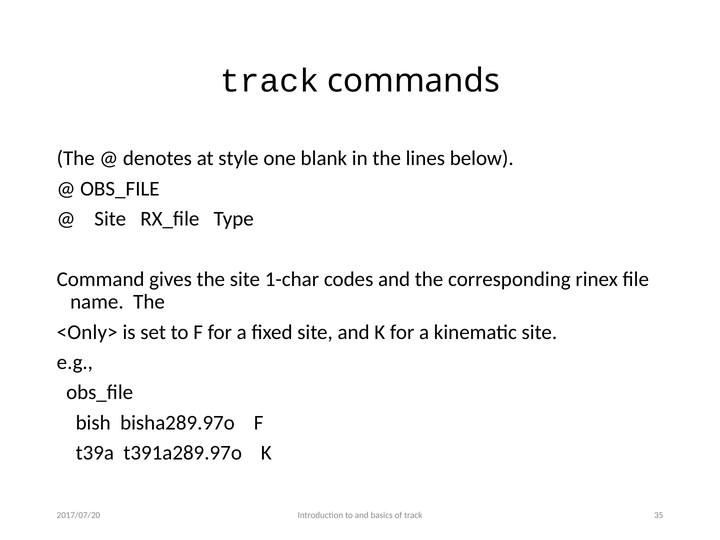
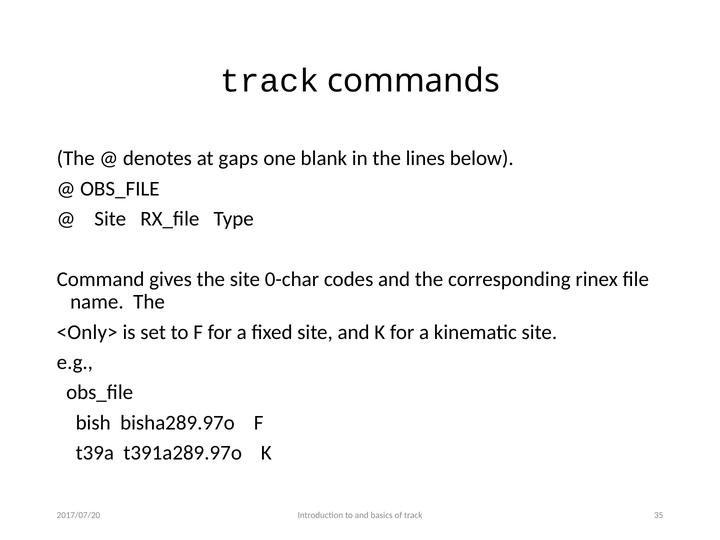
style: style -> gaps
1-char: 1-char -> 0-char
